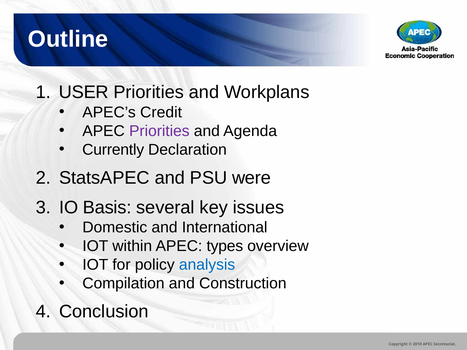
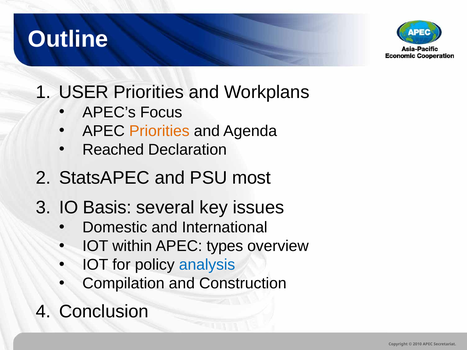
Credit: Credit -> Focus
Priorities at (159, 131) colour: purple -> orange
Currently: Currently -> Reached
were: were -> most
